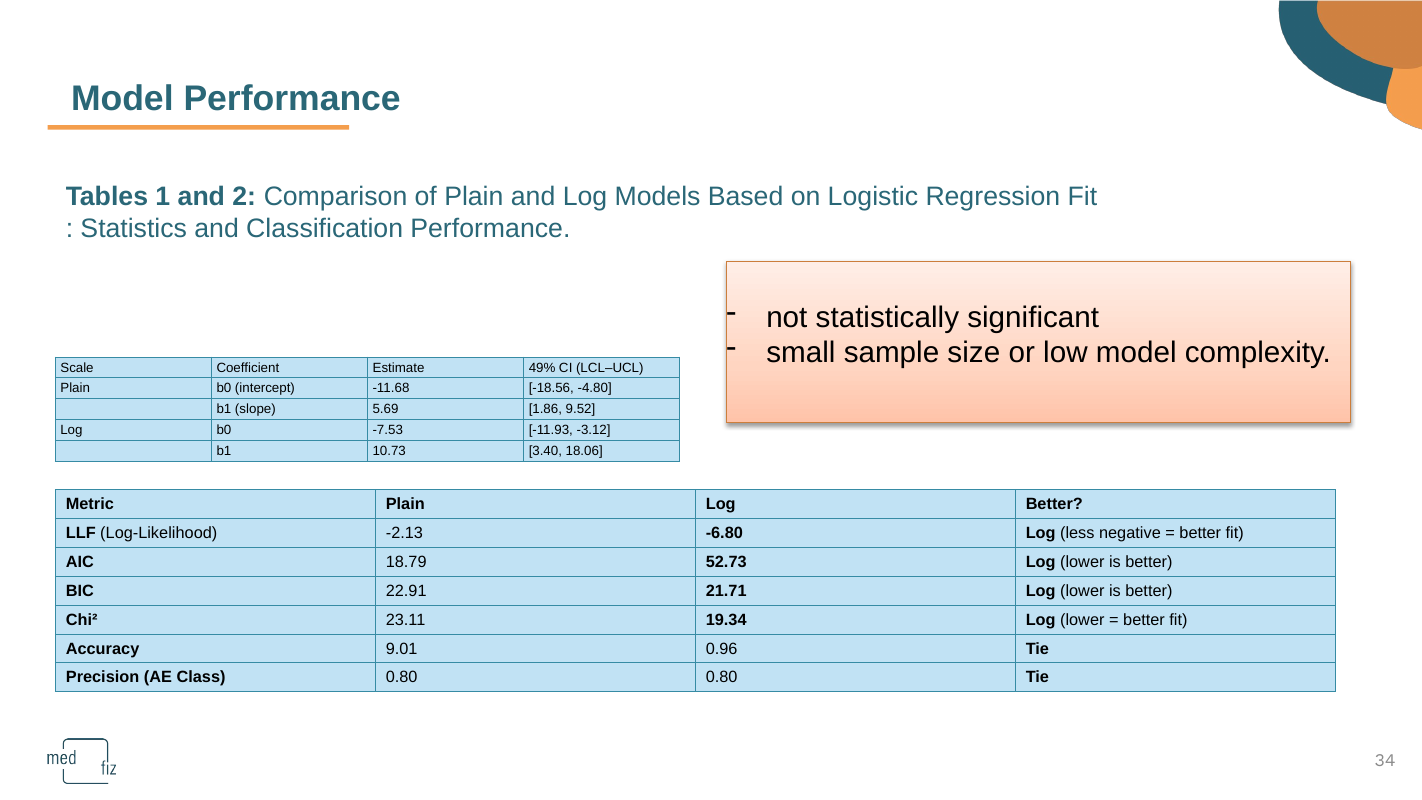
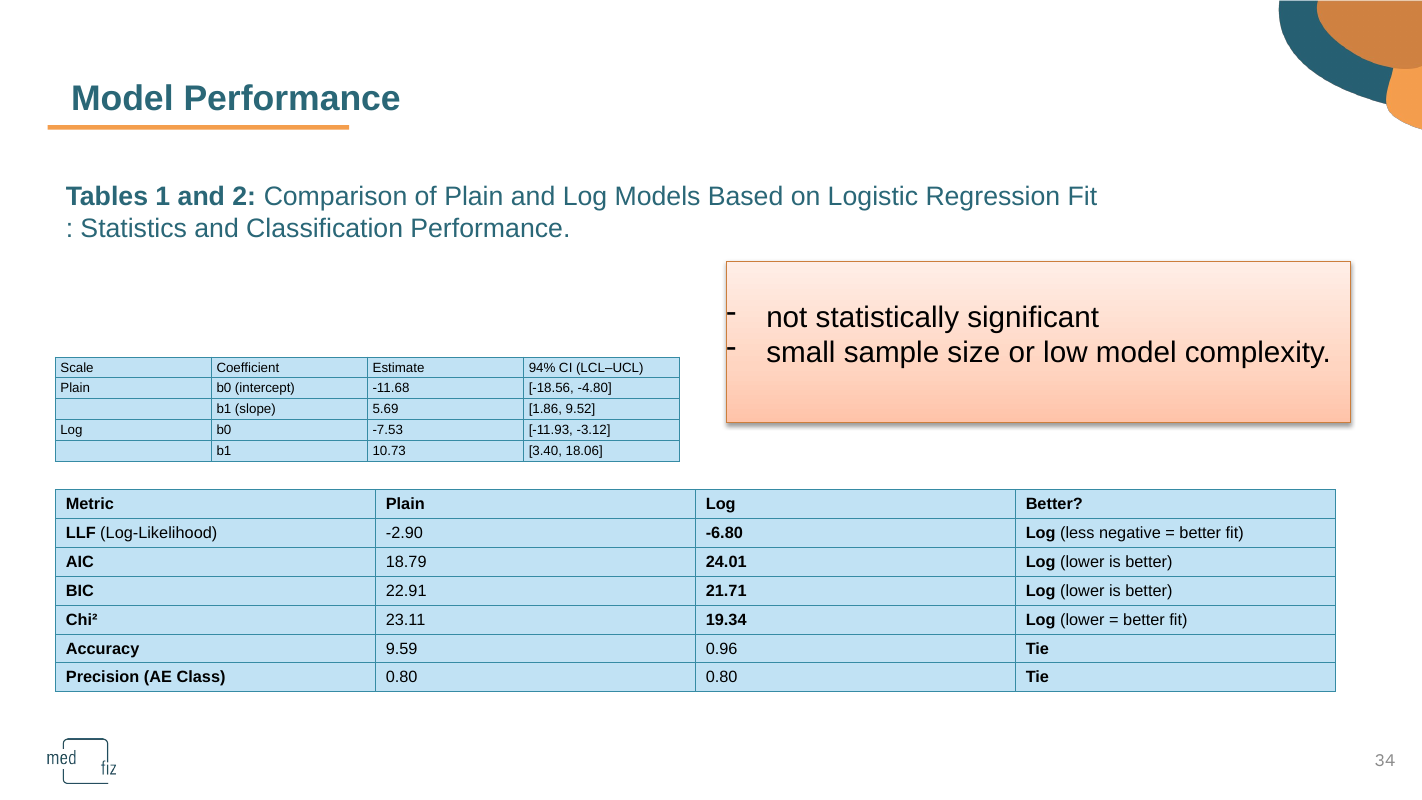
49%: 49% -> 94%
-2.13: -2.13 -> -2.90
52.73: 52.73 -> 24.01
9.01: 9.01 -> 9.59
